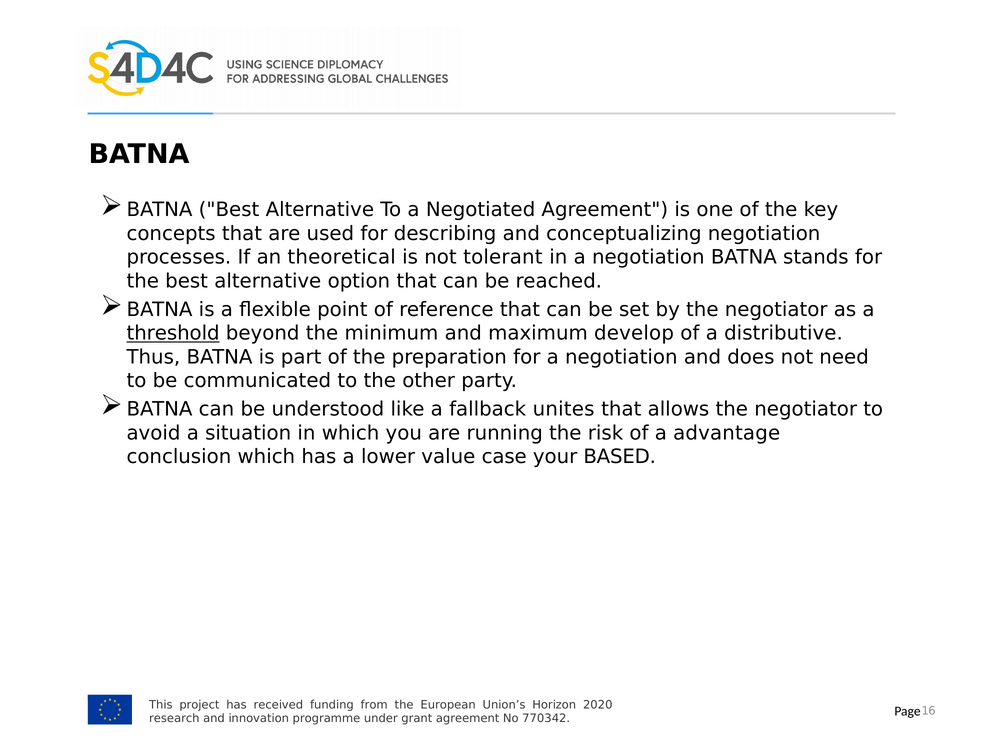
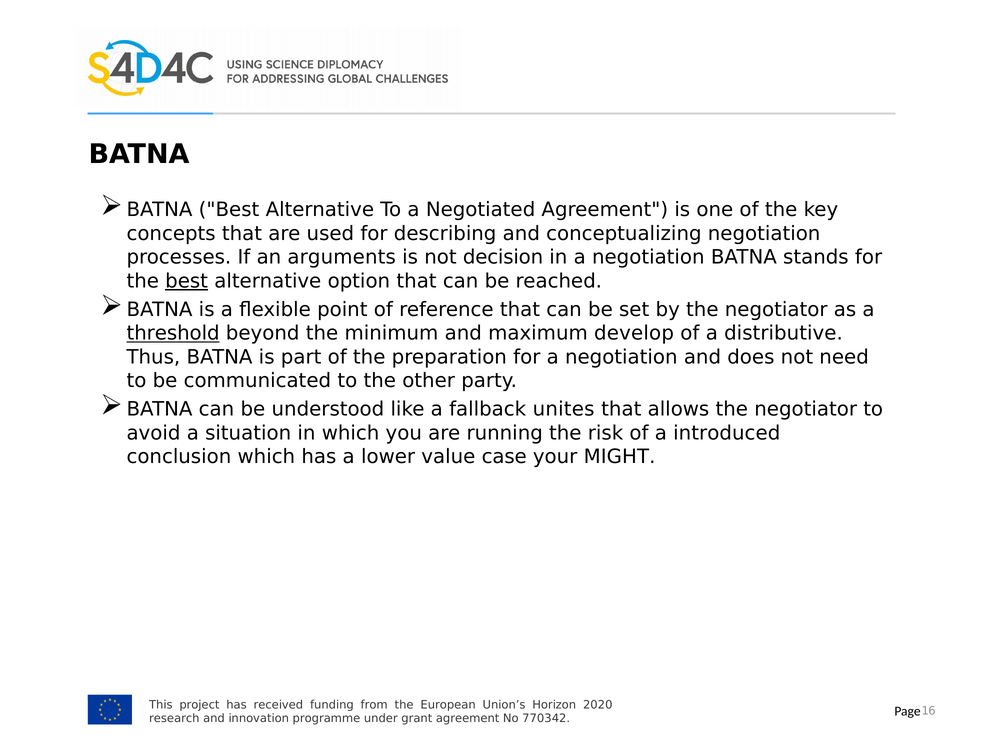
theoretical: theoretical -> arguments
tolerant: tolerant -> decision
best at (187, 281) underline: none -> present
advantage: advantage -> introduced
BASED: BASED -> MIGHT
